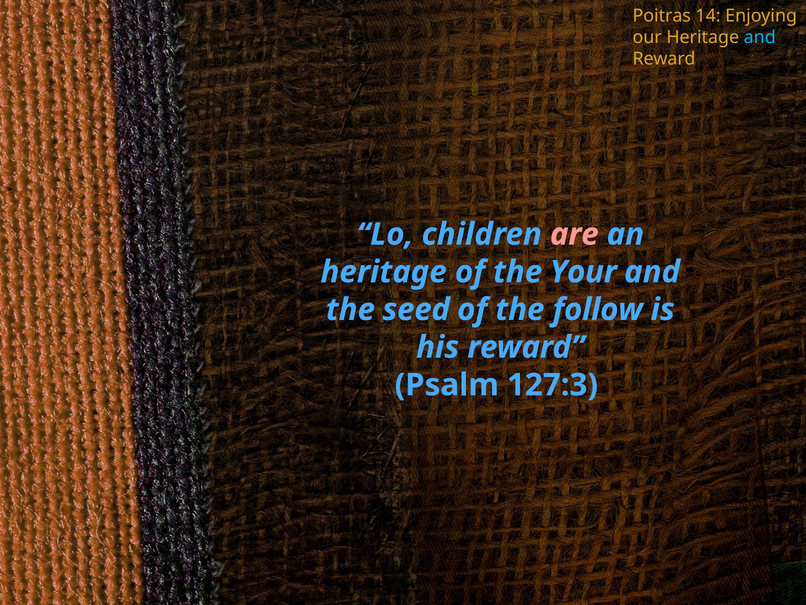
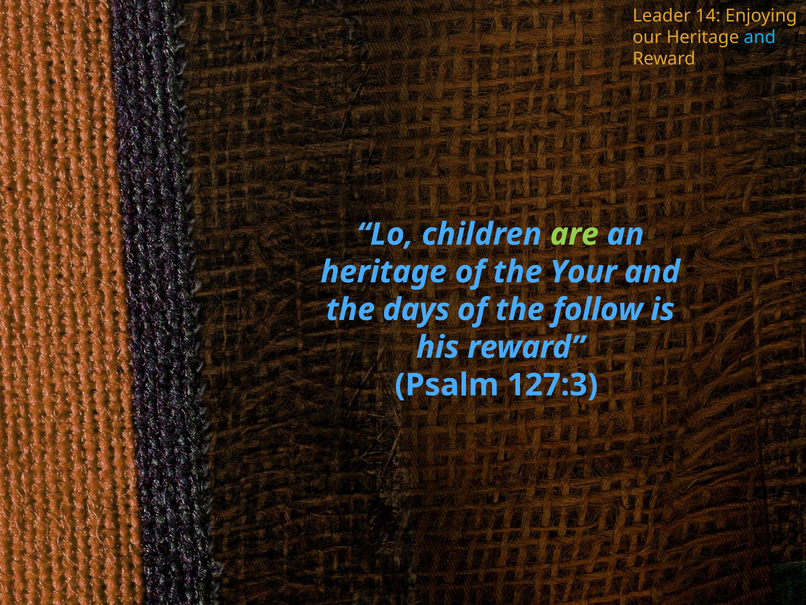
Poitras: Poitras -> Leader
are colour: pink -> light green
seed: seed -> days
